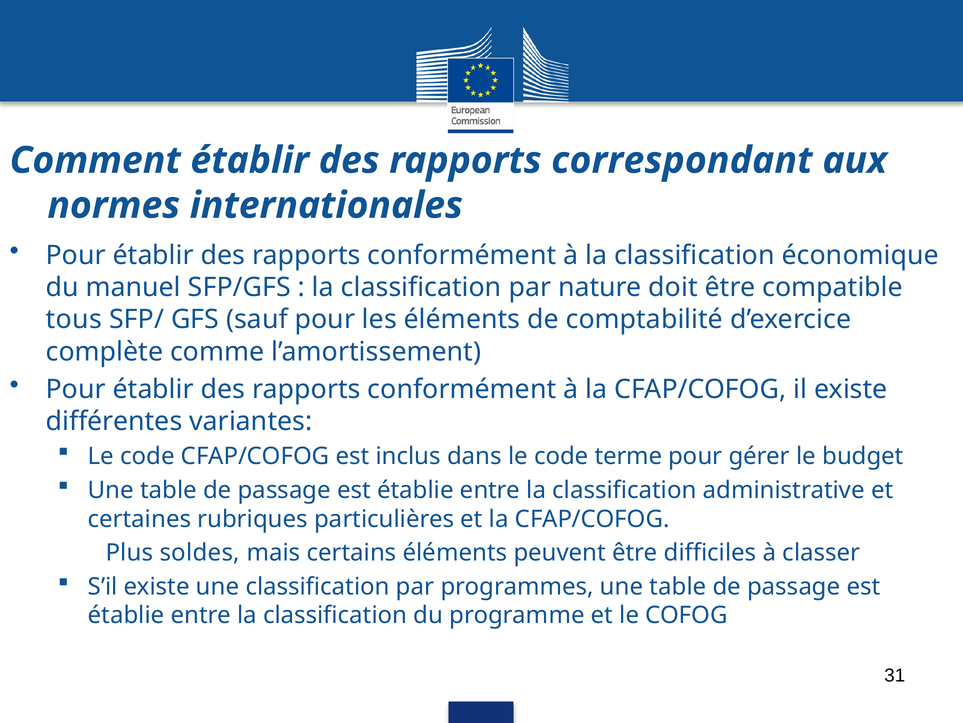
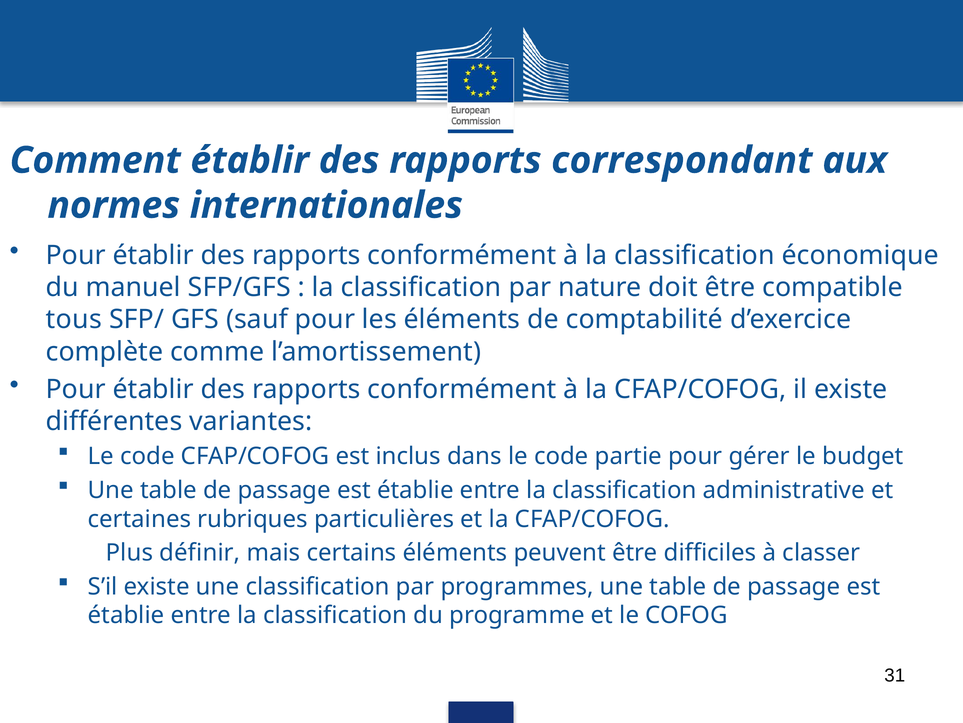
terme: terme -> partie
soldes: soldes -> définir
